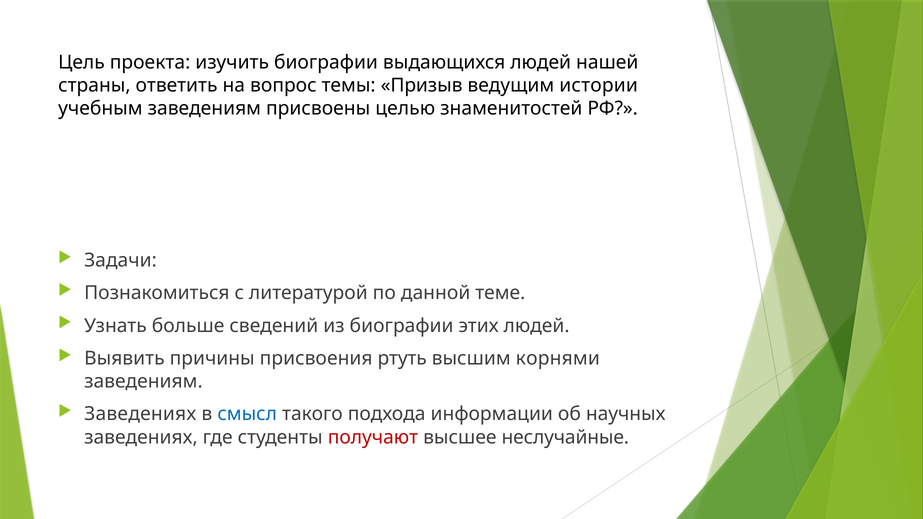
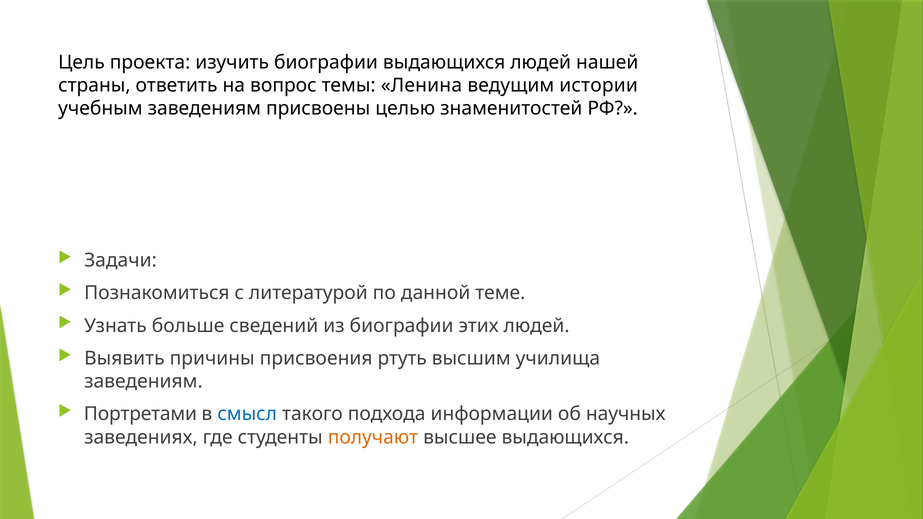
Призыв: Призыв -> Ленина
корнями: корнями -> училища
Заведениях at (140, 414): Заведениях -> Портретами
получают colour: red -> orange
высшее неслучайные: неслучайные -> выдающихся
